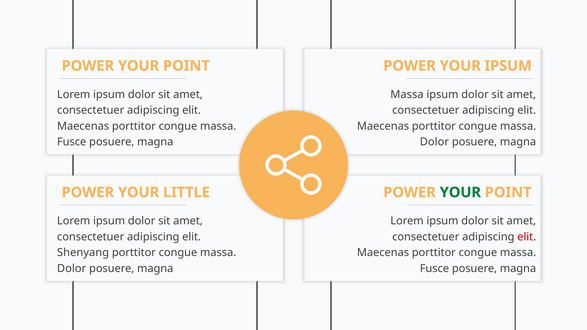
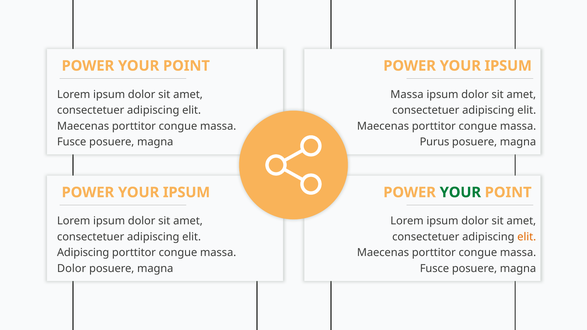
Dolor at (434, 142): Dolor -> Purus
LITTLE at (186, 193): LITTLE -> IPSUM
elit at (527, 237) colour: red -> orange
Shenyang at (83, 253): Shenyang -> Adipiscing
